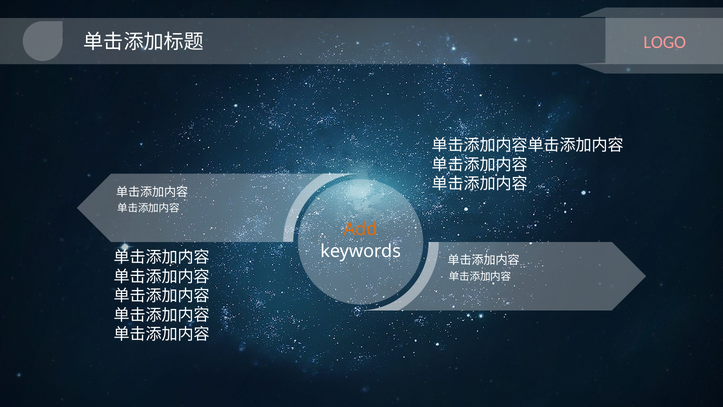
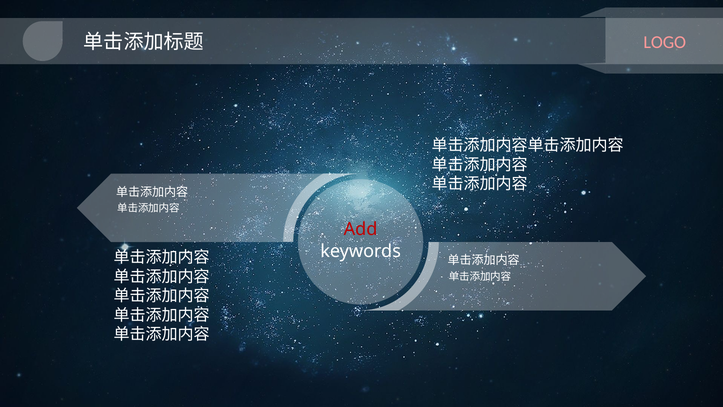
Add colour: orange -> red
